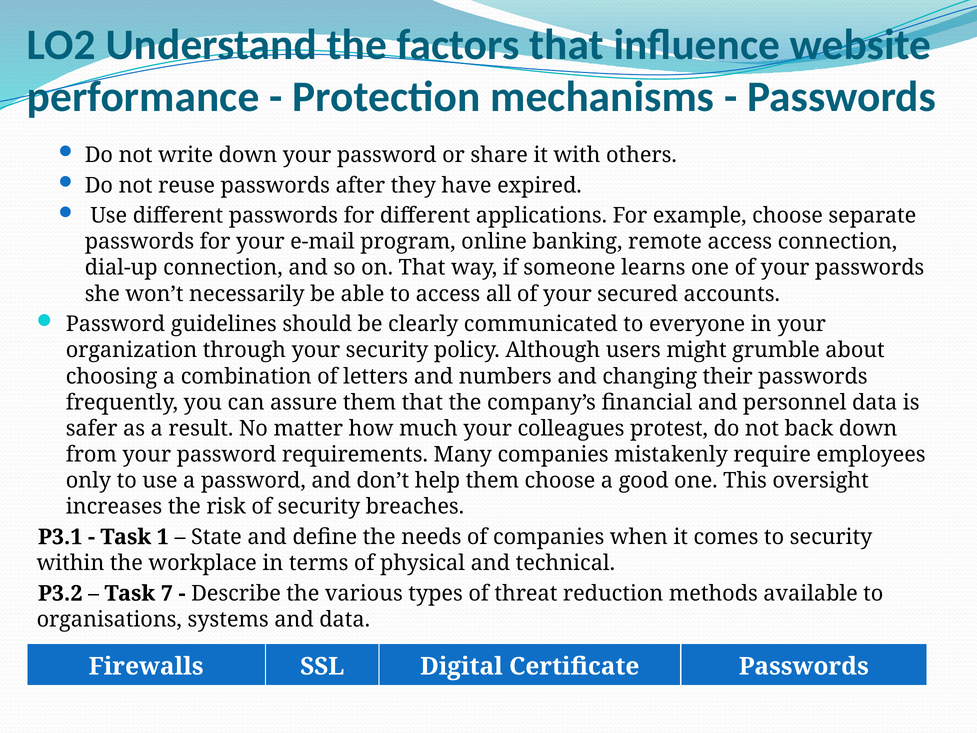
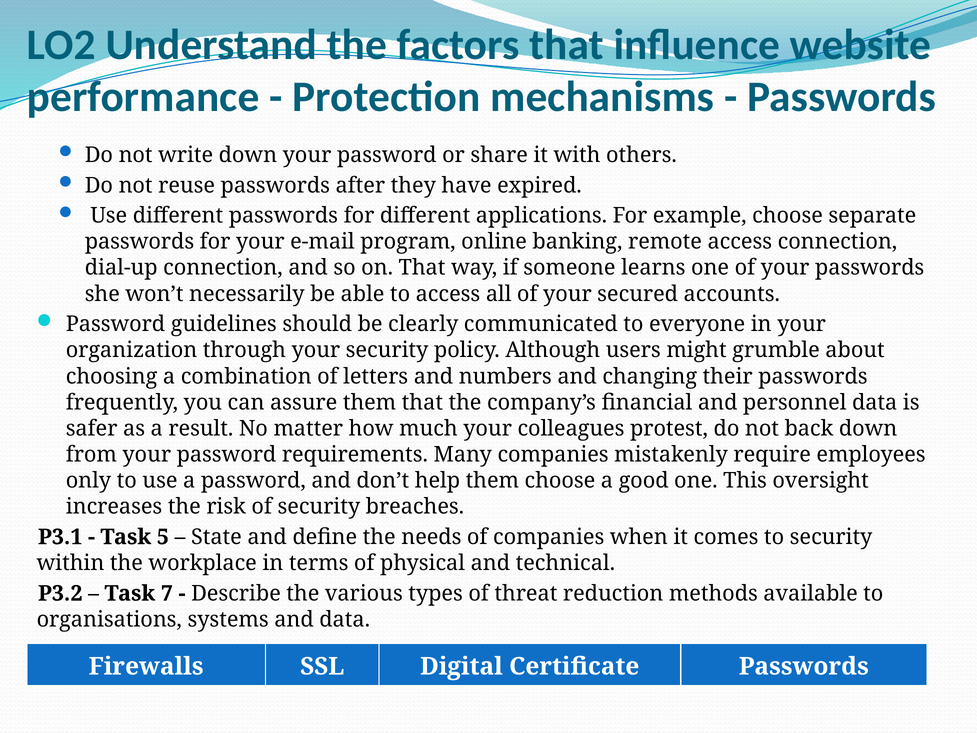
1: 1 -> 5
